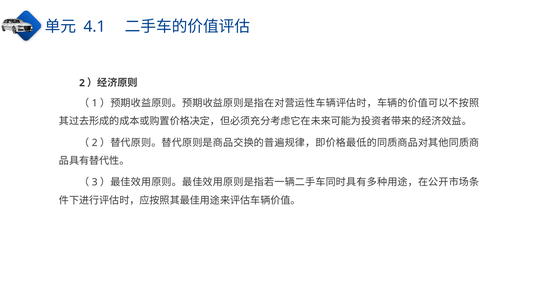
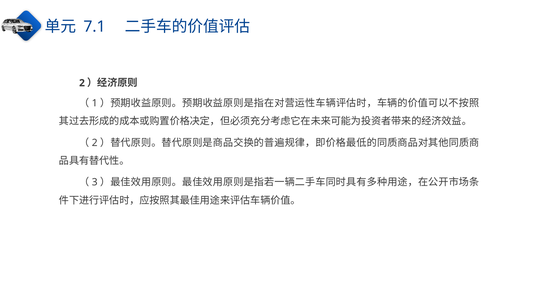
4.1: 4.1 -> 7.1
